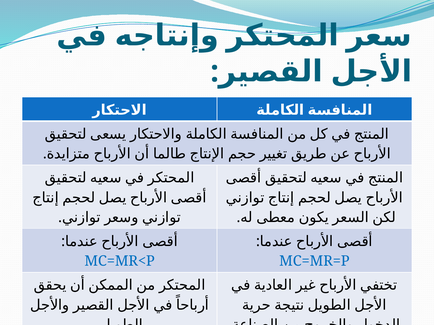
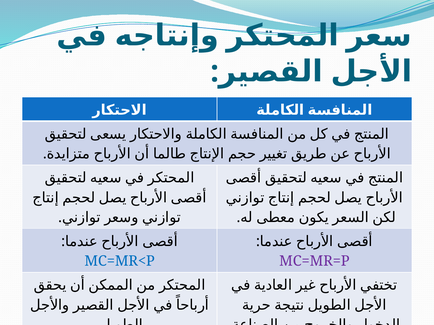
MC=MR=P colour: blue -> purple
